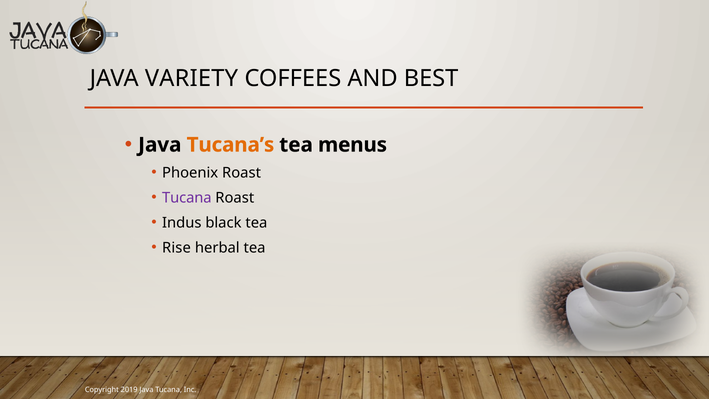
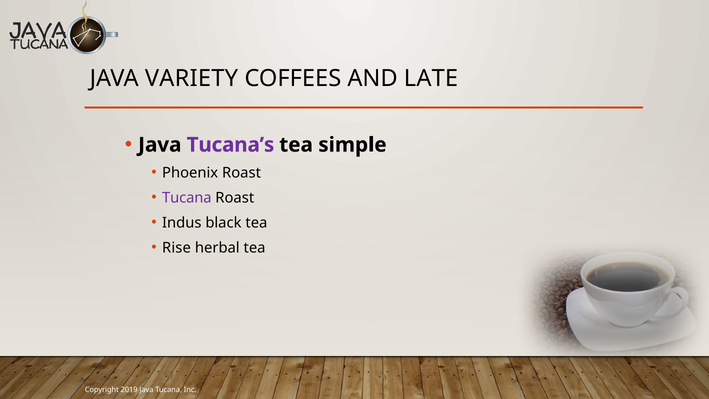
BEST: BEST -> LATE
Tucana’s colour: orange -> purple
menus: menus -> simple
